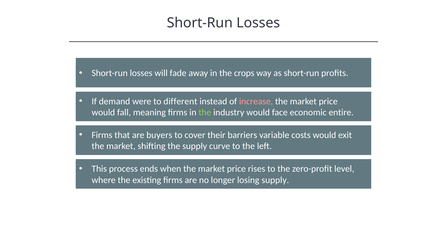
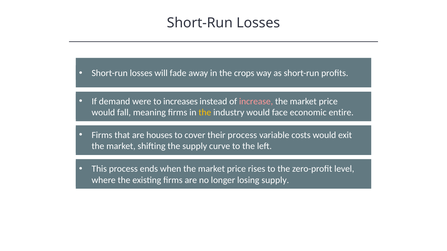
different: different -> increases
the at (205, 113) colour: light green -> yellow
buyers: buyers -> houses
their barriers: barriers -> process
